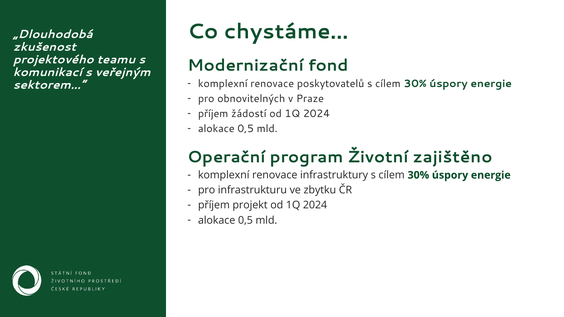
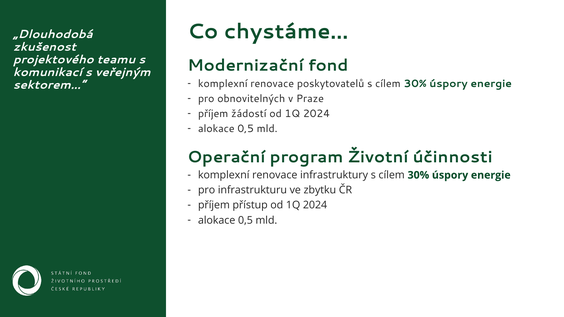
zajištěno: zajištěno -> účinnosti
projekt: projekt -> přístup
